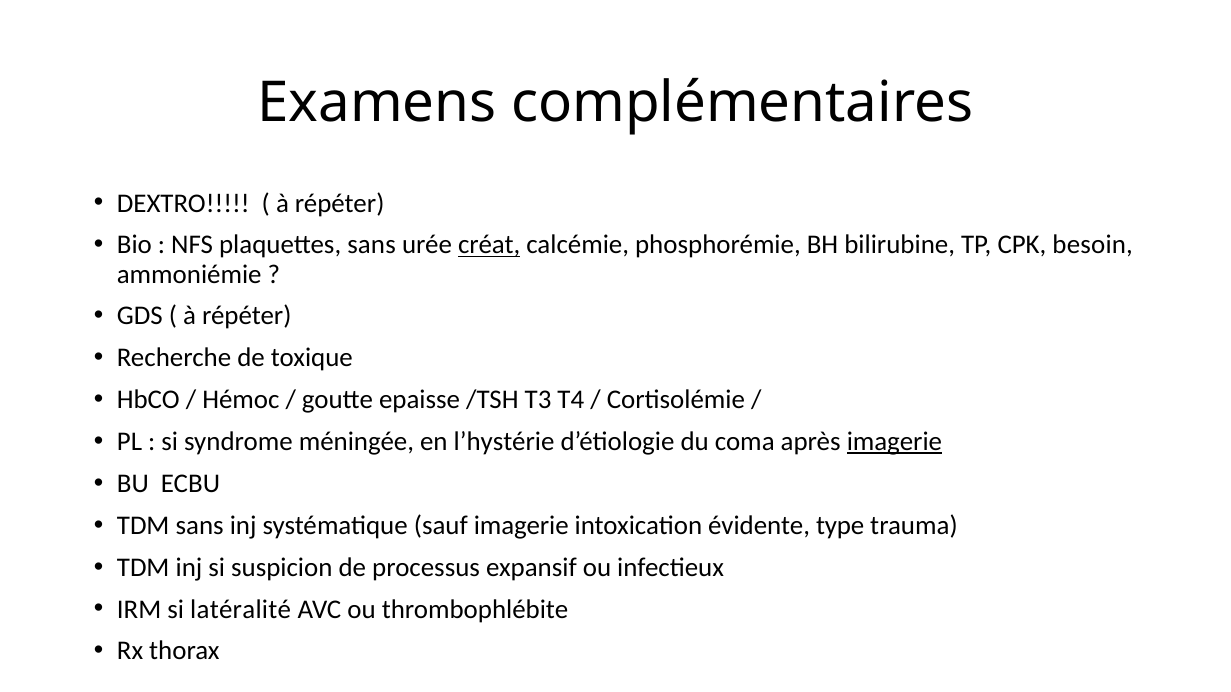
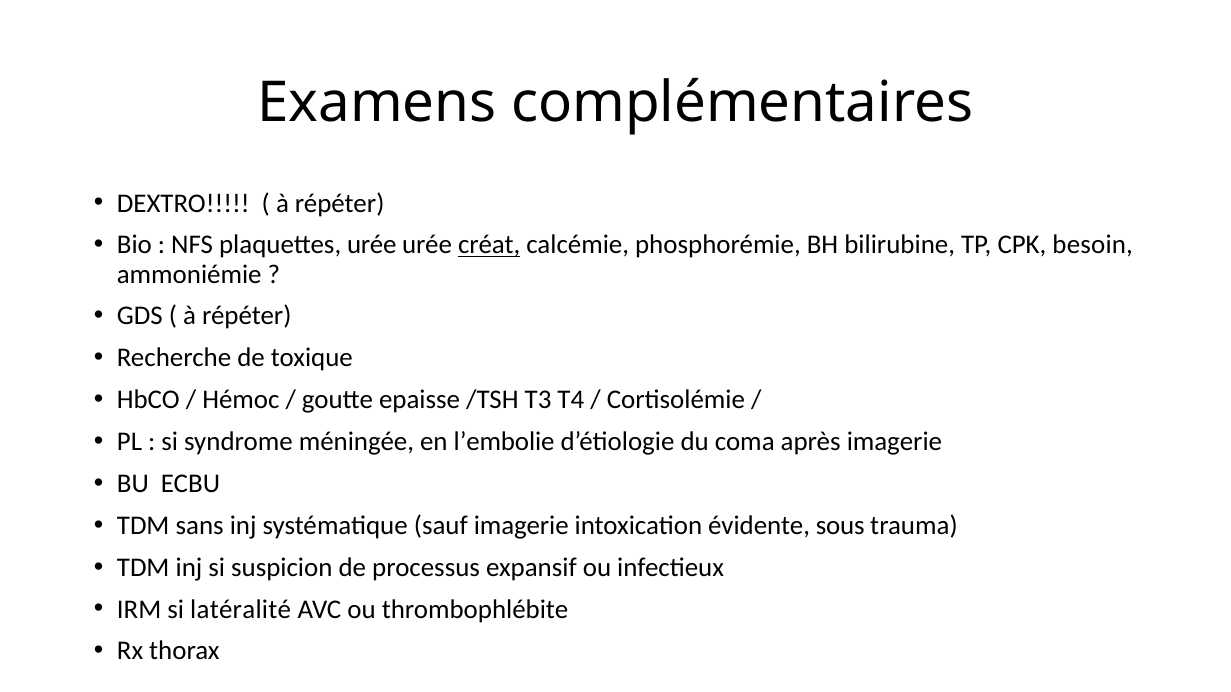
plaquettes sans: sans -> urée
l’hystérie: l’hystérie -> l’embolie
imagerie at (894, 442) underline: present -> none
type: type -> sous
